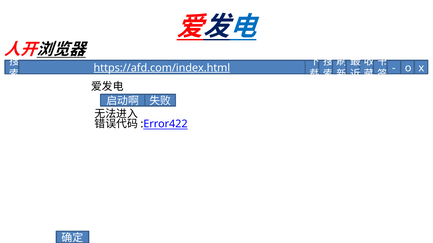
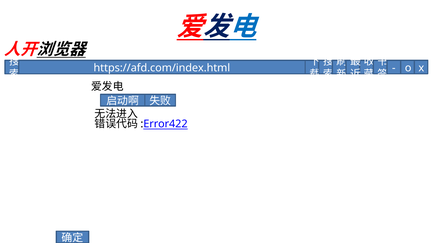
https://afd.com/index.html underline: present -> none
